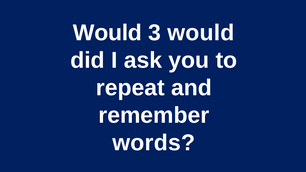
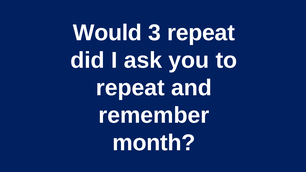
3 would: would -> repeat
words: words -> month
